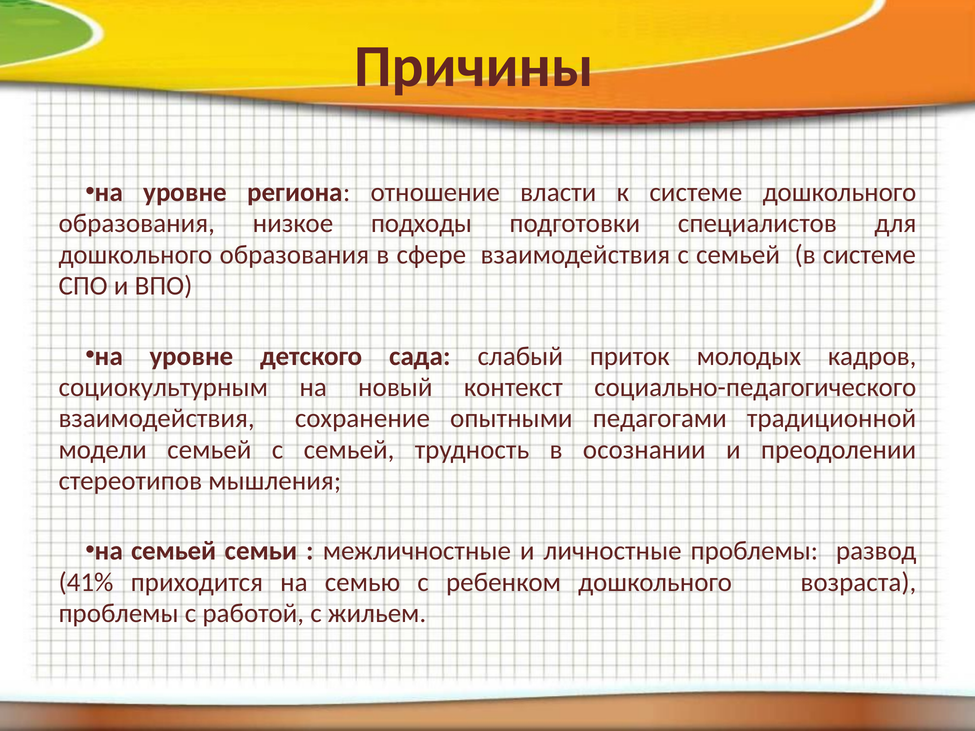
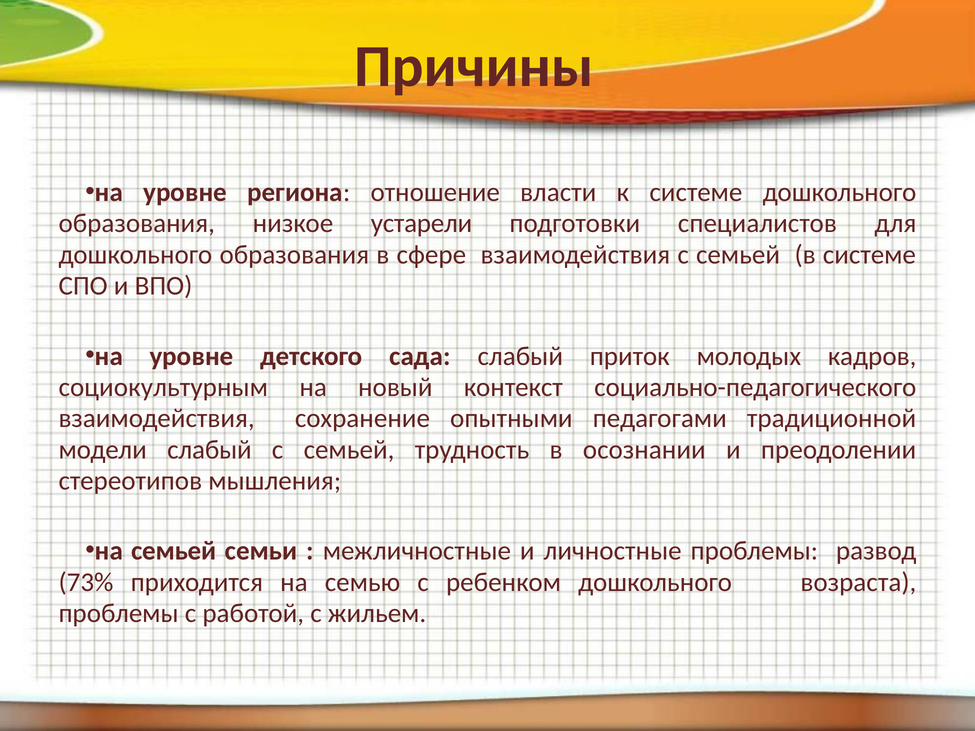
подходы: подходы -> устарели
модели семьей: семьей -> слабый
41%: 41% -> 73%
